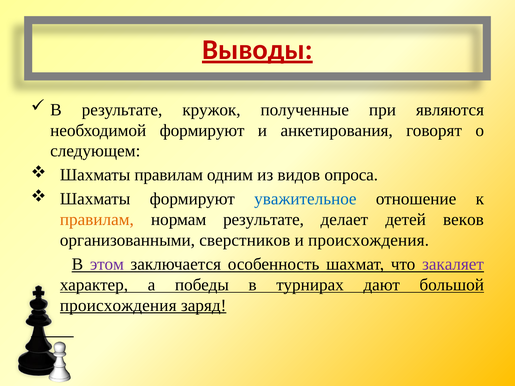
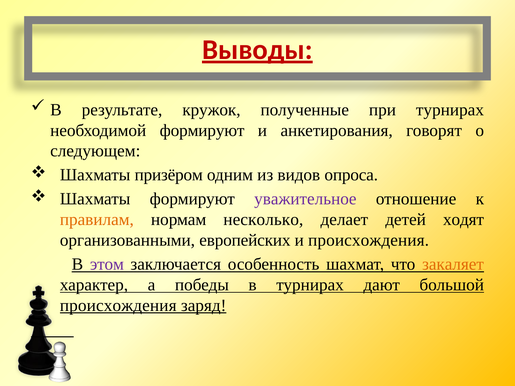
при являются: являются -> турнирах
Шахматы правилам: правилам -> призёром
уважительное colour: blue -> purple
нормам результате: результате -> несколько
веков: веков -> ходят
сверстников: сверстников -> европейских
закаляет colour: purple -> orange
